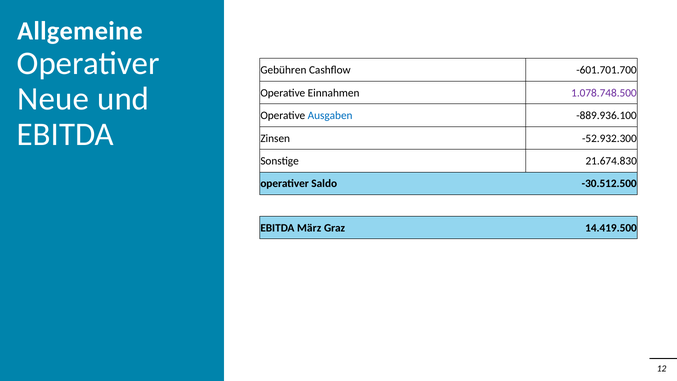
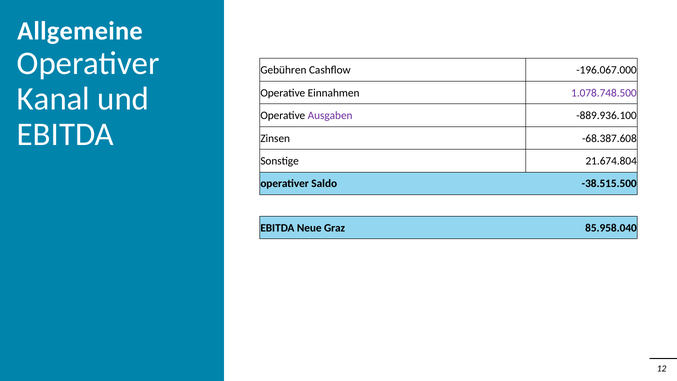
-601.701.700: -601.701.700 -> -196.067.000
Neue: Neue -> Kanal
Ausgaben colour: blue -> purple
-52.932.300: -52.932.300 -> -68.387.608
21.674.830: 21.674.830 -> 21.674.804
-30.512.500: -30.512.500 -> -38.515.500
März: März -> Neue
14.419.500: 14.419.500 -> 85.958.040
